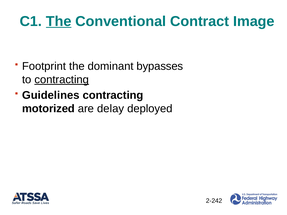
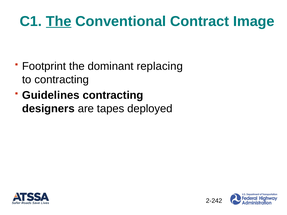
bypasses: bypasses -> replacing
contracting at (62, 80) underline: present -> none
motorized: motorized -> designers
delay: delay -> tapes
